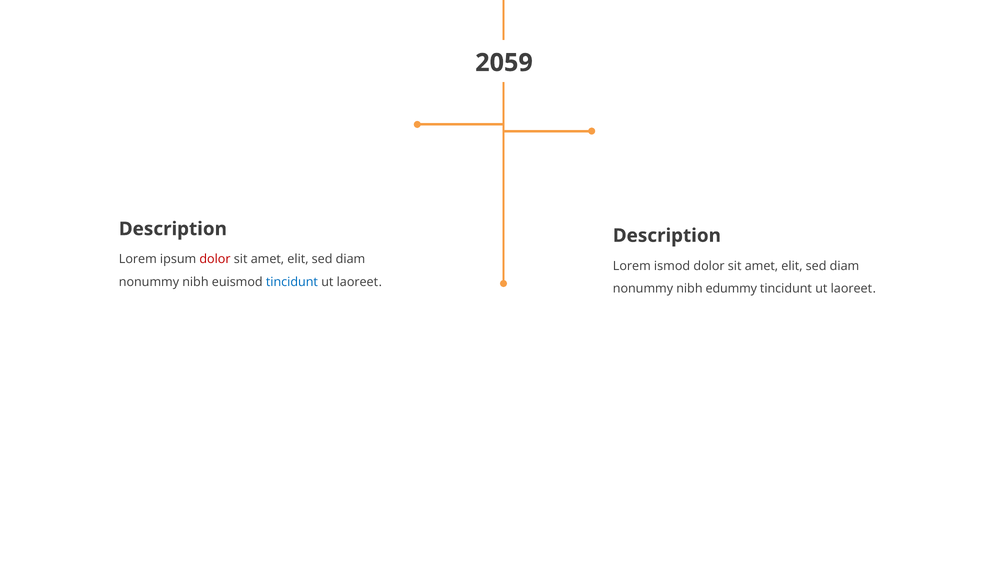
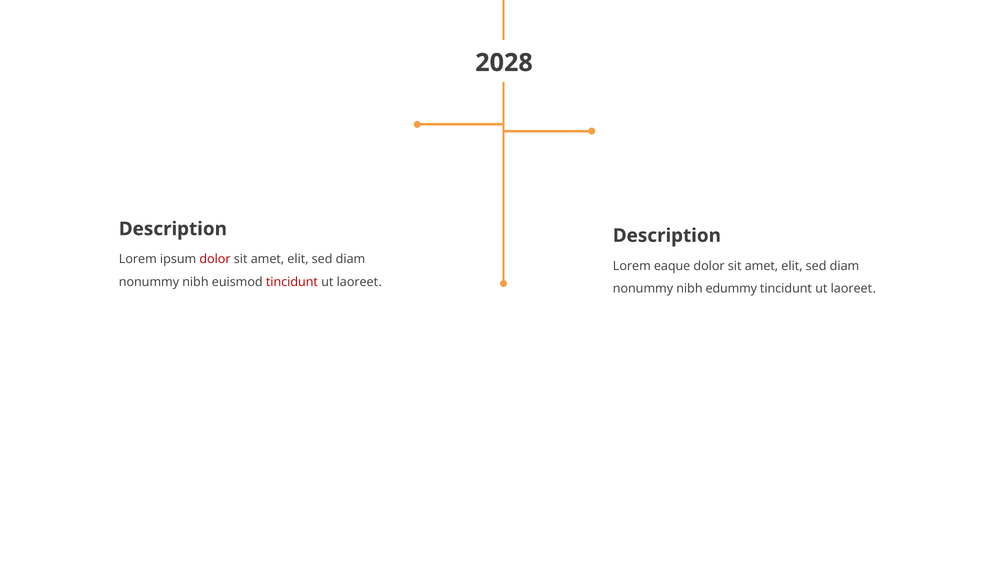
2059: 2059 -> 2028
ismod: ismod -> eaque
tincidunt at (292, 282) colour: blue -> red
